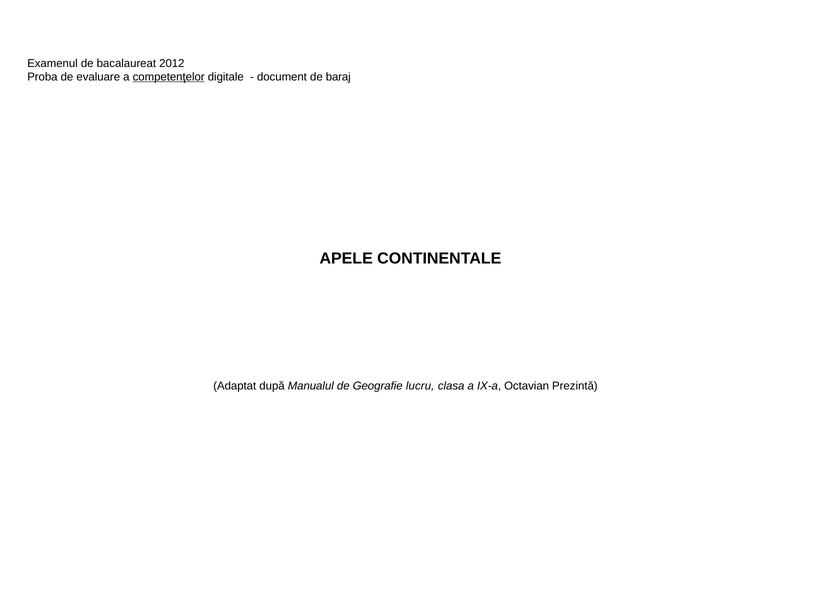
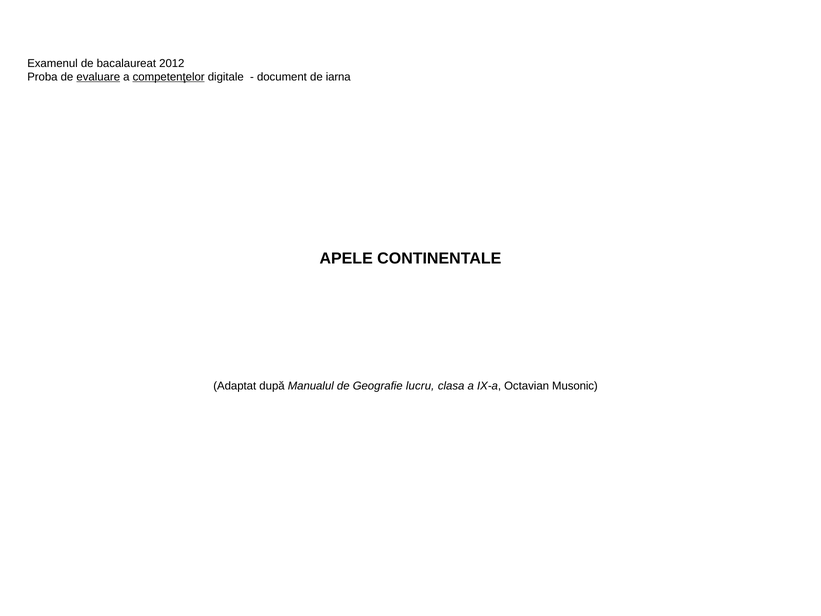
evaluare underline: none -> present
baraj: baraj -> iarna
Prezintă: Prezintă -> Musonic
